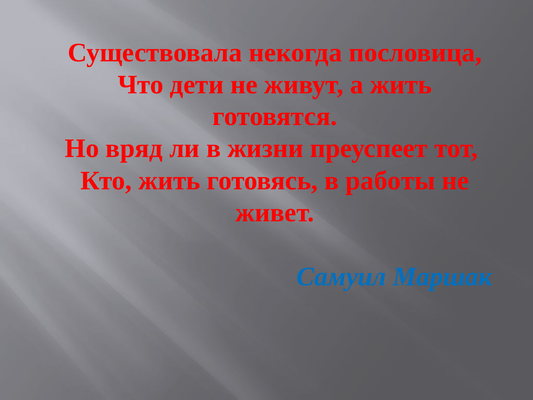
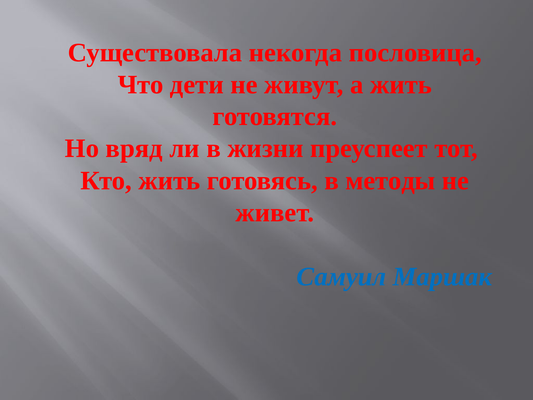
работы: работы -> методы
